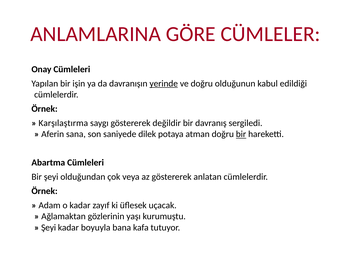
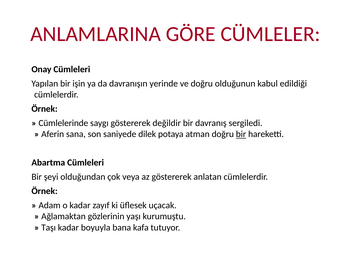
yerinde underline: present -> none
Karşılaştırma: Karşılaştırma -> Cümlelerinde
Şeyi at (49, 228): Şeyi -> Taşı
